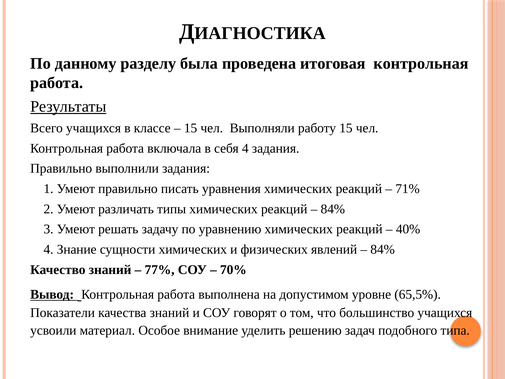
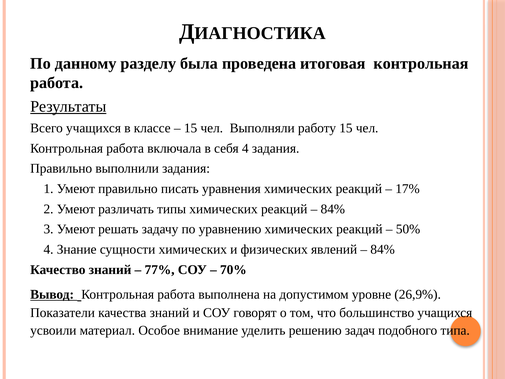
71%: 71% -> 17%
40%: 40% -> 50%
65,5%: 65,5% -> 26,9%
